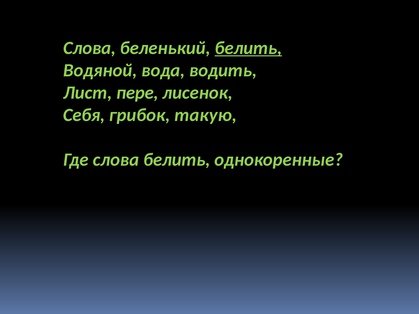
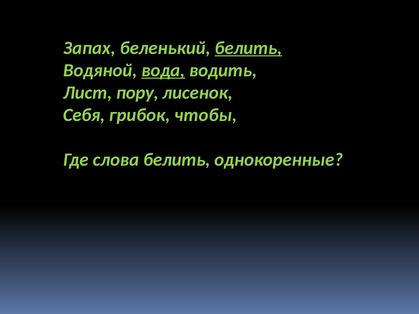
Слова at (89, 48): Слова -> Запах
вода underline: none -> present
пере: пере -> пору
такую: такую -> чтобы
